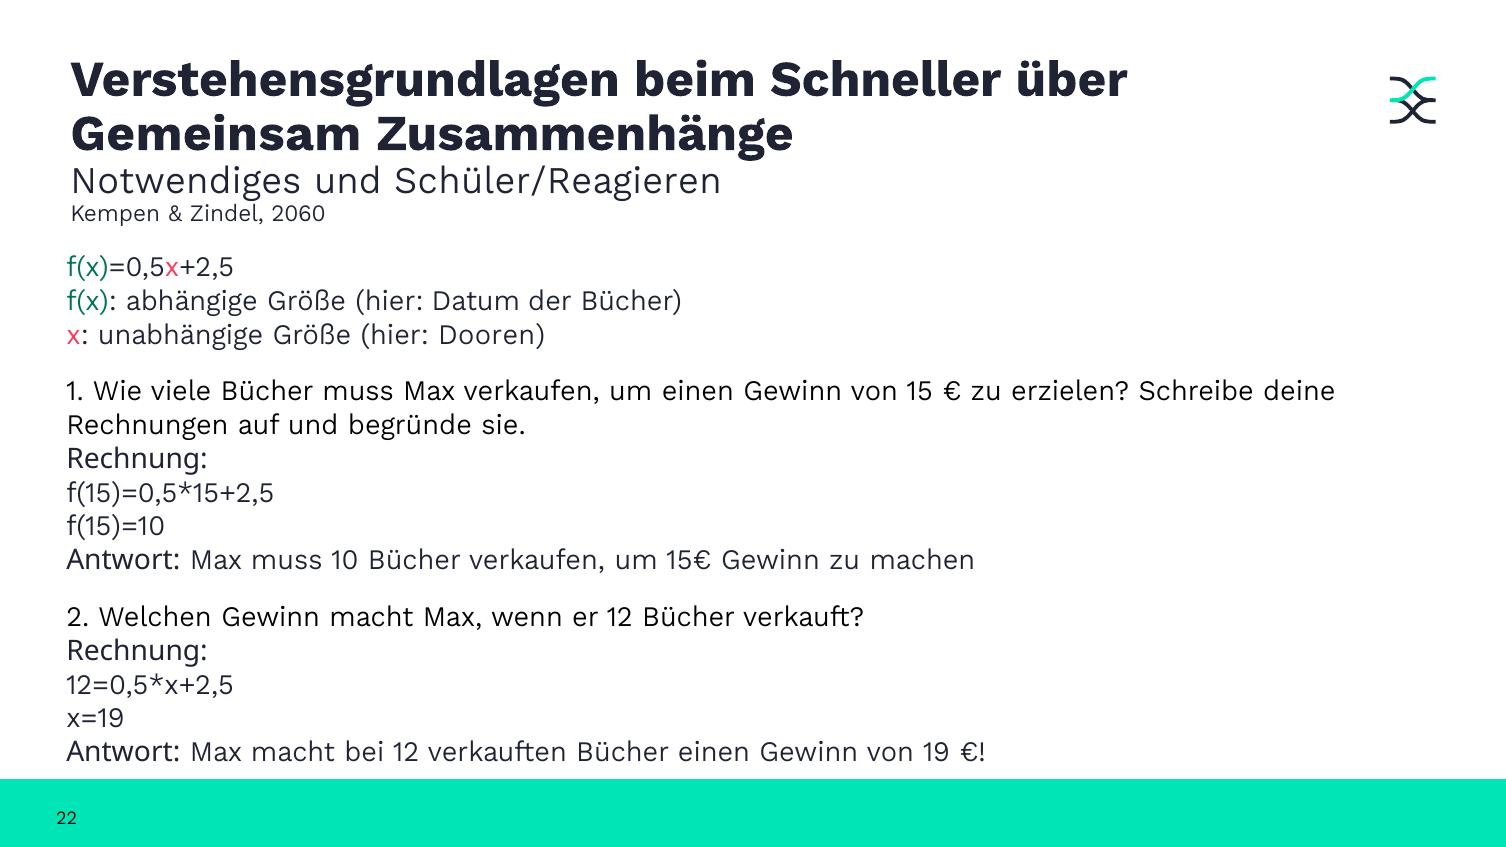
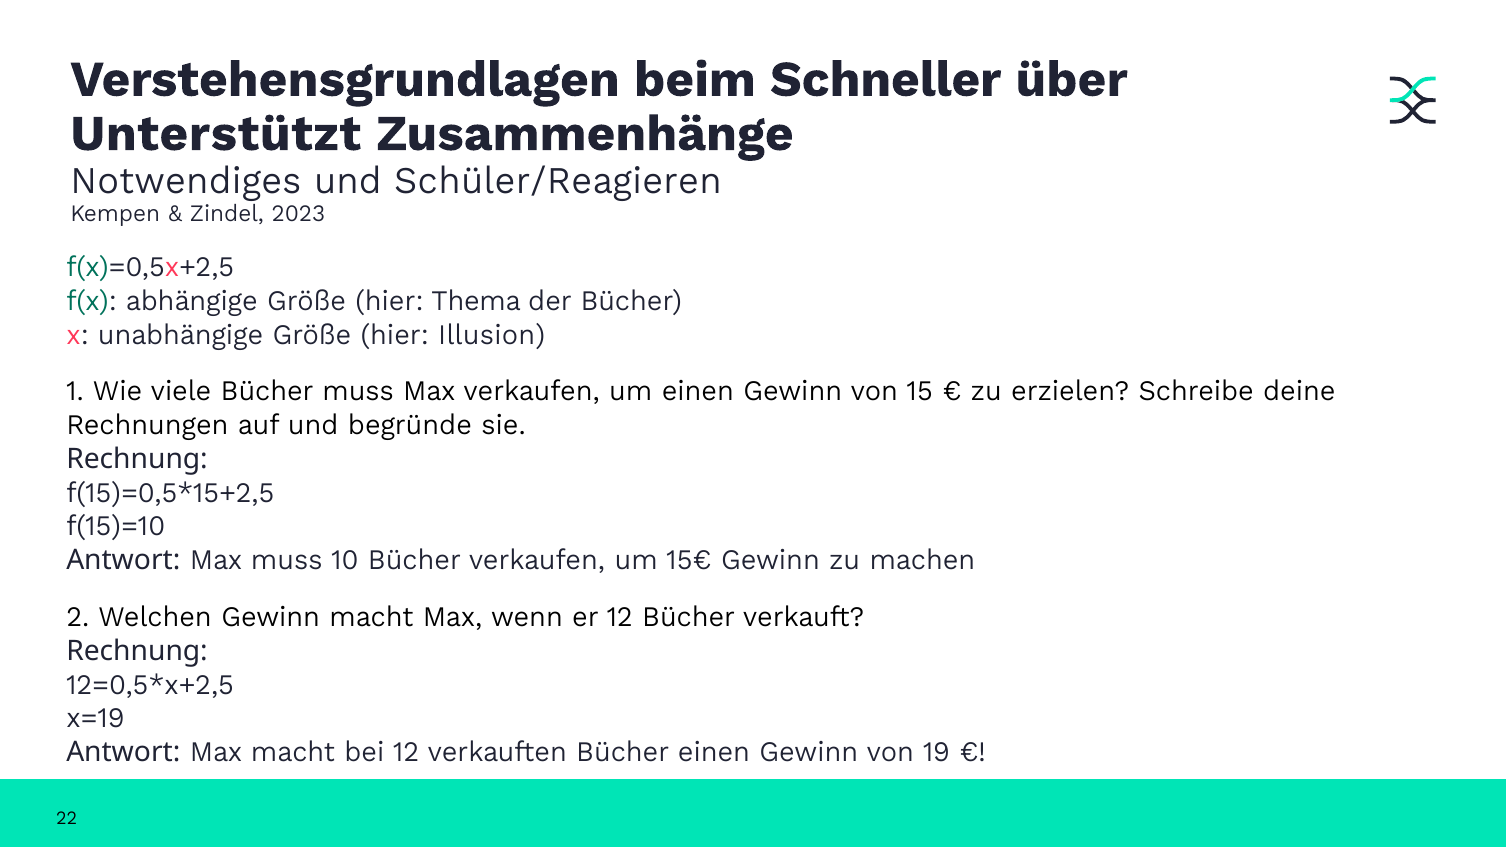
Gemeinsam: Gemeinsam -> Unterstützt
2060: 2060 -> 2023
Datum: Datum -> Thema
Dooren: Dooren -> Illusion
